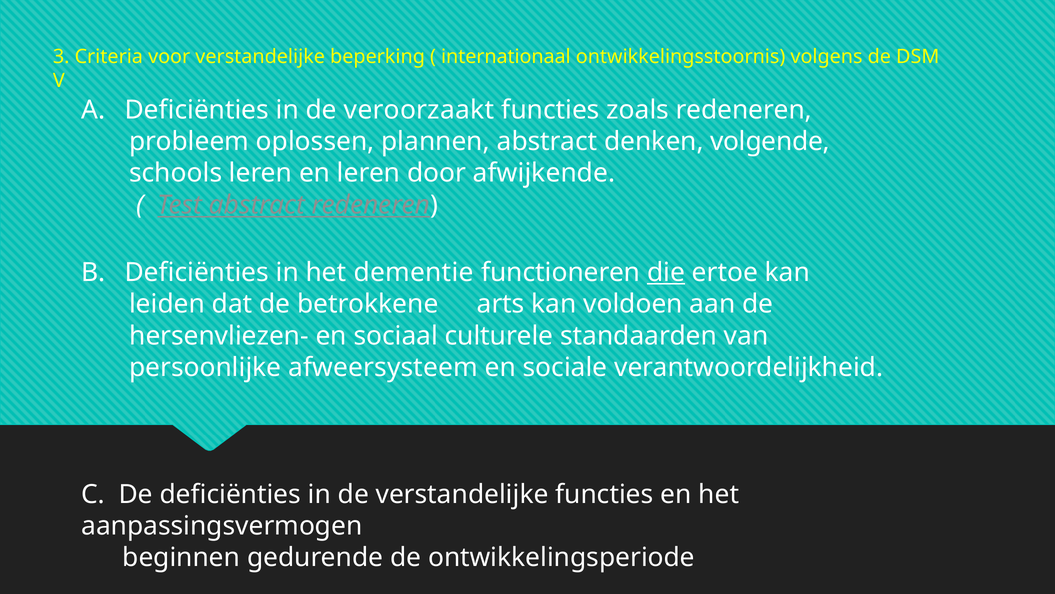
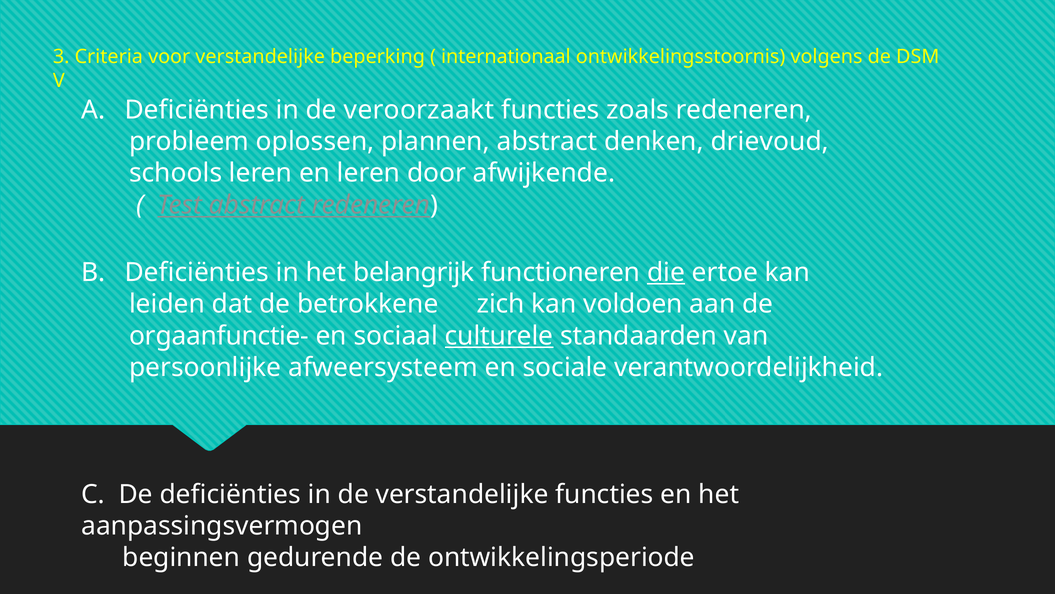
volgende: volgende -> drievoud
dementie: dementie -> belangrijk
arts: arts -> zich
hersenvliezen-: hersenvliezen- -> orgaanfunctie-
culturele underline: none -> present
